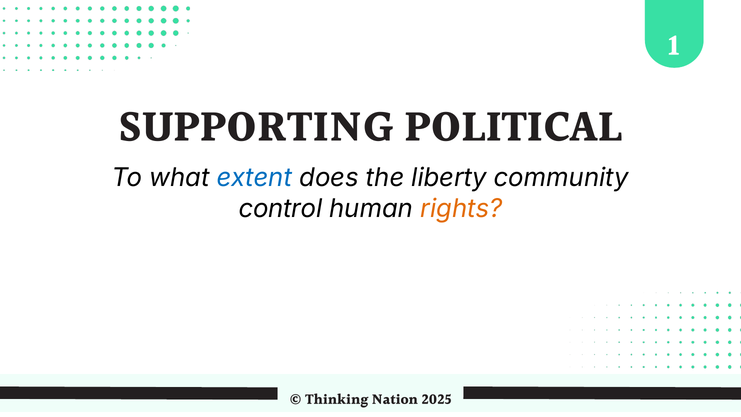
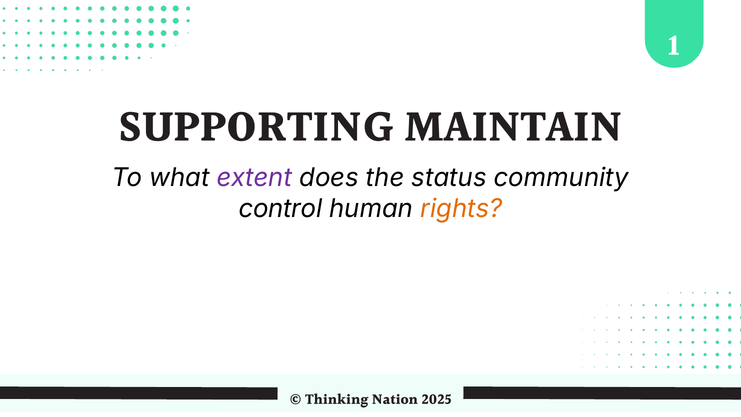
POLITICAL: POLITICAL -> MAINTAIN
extent colour: blue -> purple
liberty: liberty -> status
